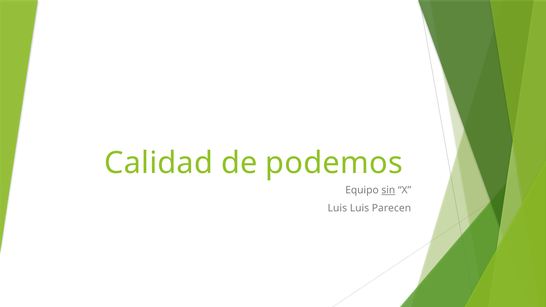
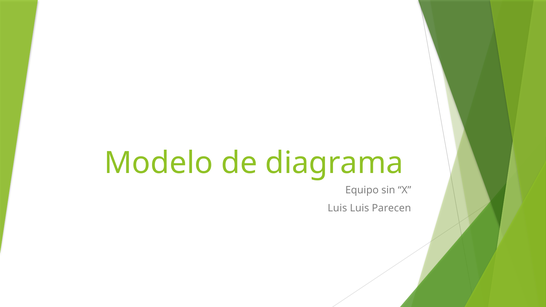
Calidad: Calidad -> Modelo
podemos: podemos -> diagrama
sin underline: present -> none
